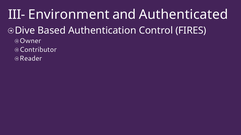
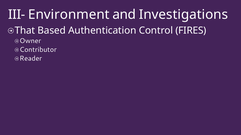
Authenticated: Authenticated -> Investigations
Dive: Dive -> That
